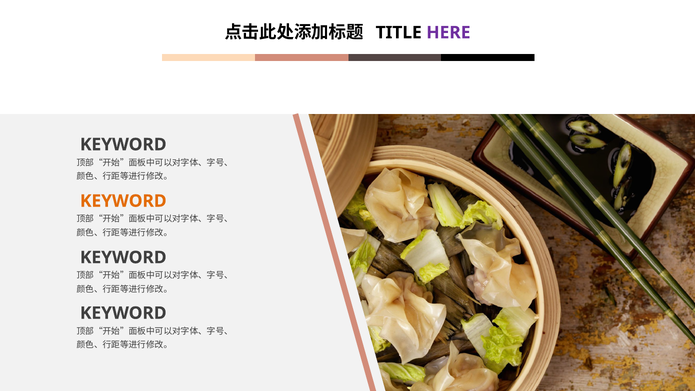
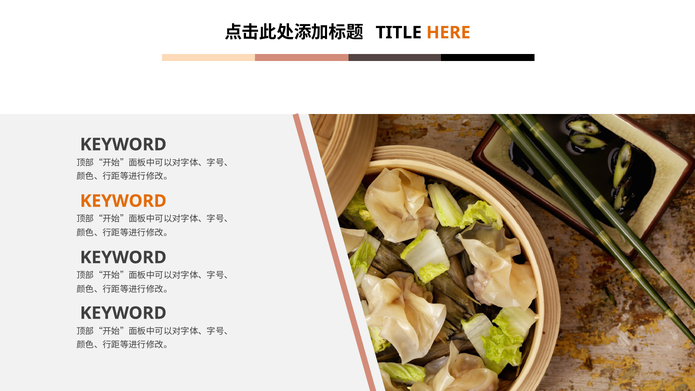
HERE colour: purple -> orange
